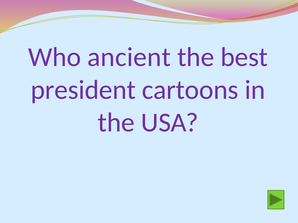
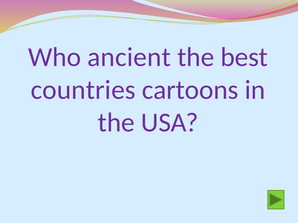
president: president -> countries
